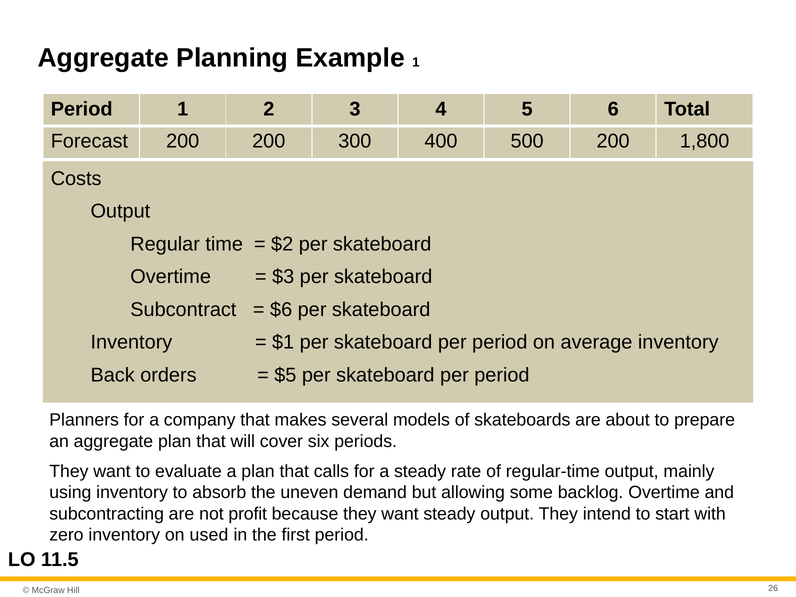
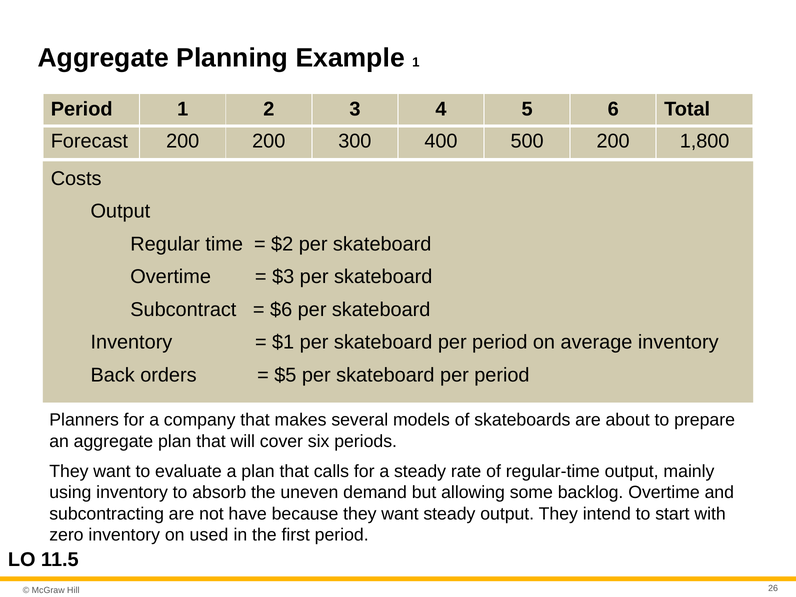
profit: profit -> have
